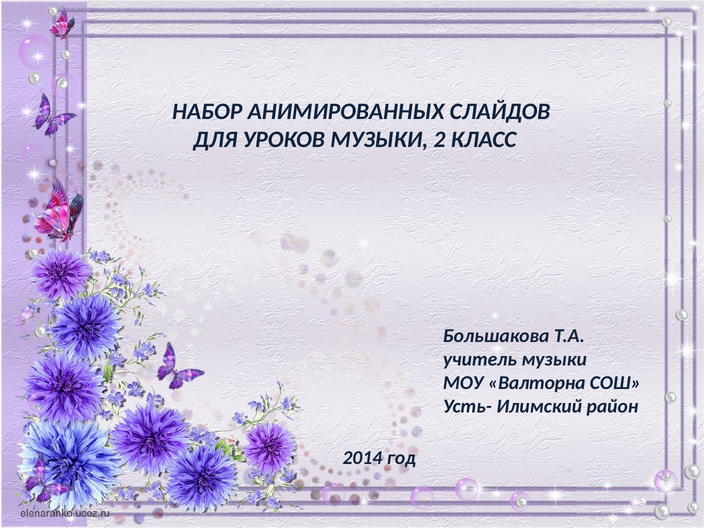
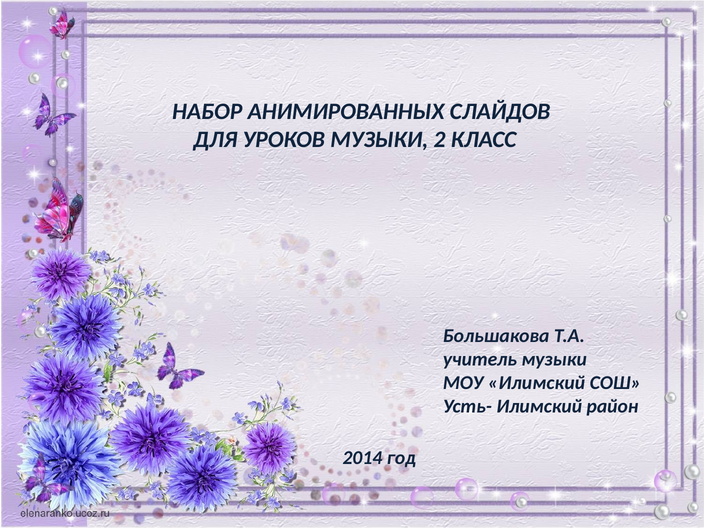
МОУ Валторна: Валторна -> Илимский
